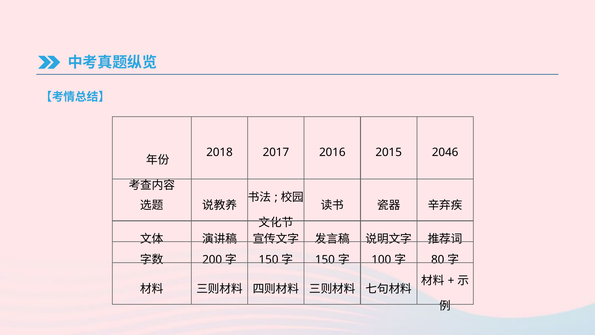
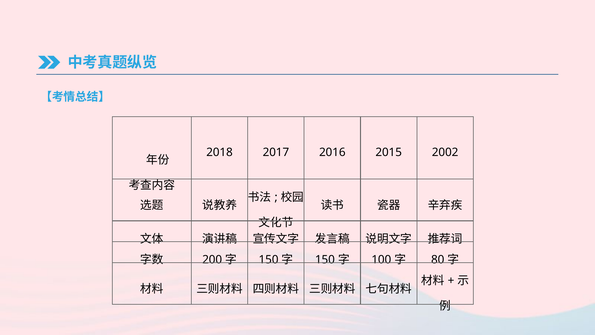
2046: 2046 -> 2002
